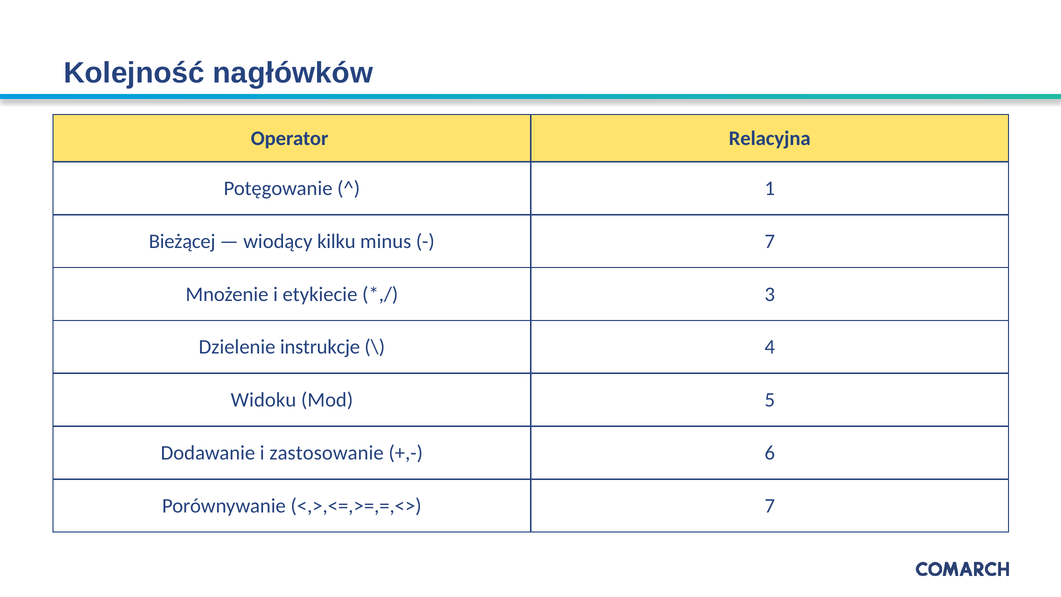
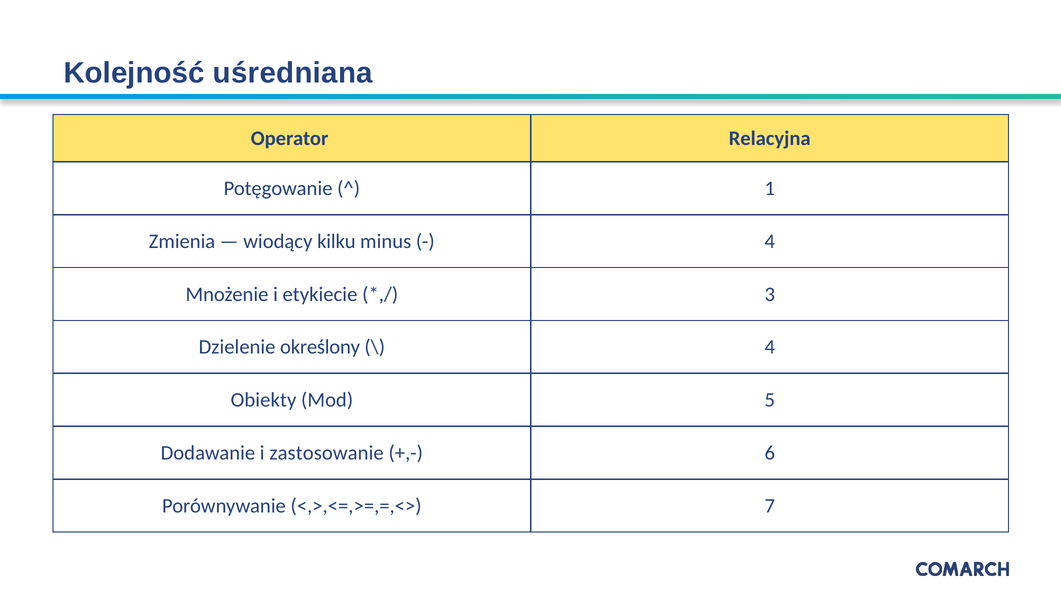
nagłówków: nagłówków -> uśredniana
Bieżącej: Bieżącej -> Zmienia
7 at (770, 241): 7 -> 4
instrukcje: instrukcje -> określony
Widoku: Widoku -> Obiekty
